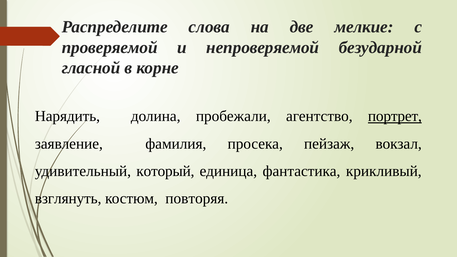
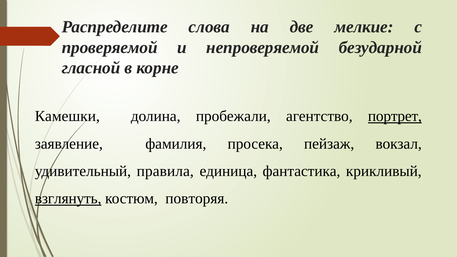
Нарядить: Нарядить -> Камешки
который: который -> правила
взглянуть underline: none -> present
